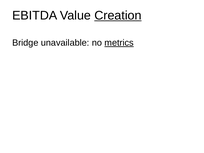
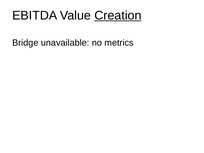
metrics underline: present -> none
